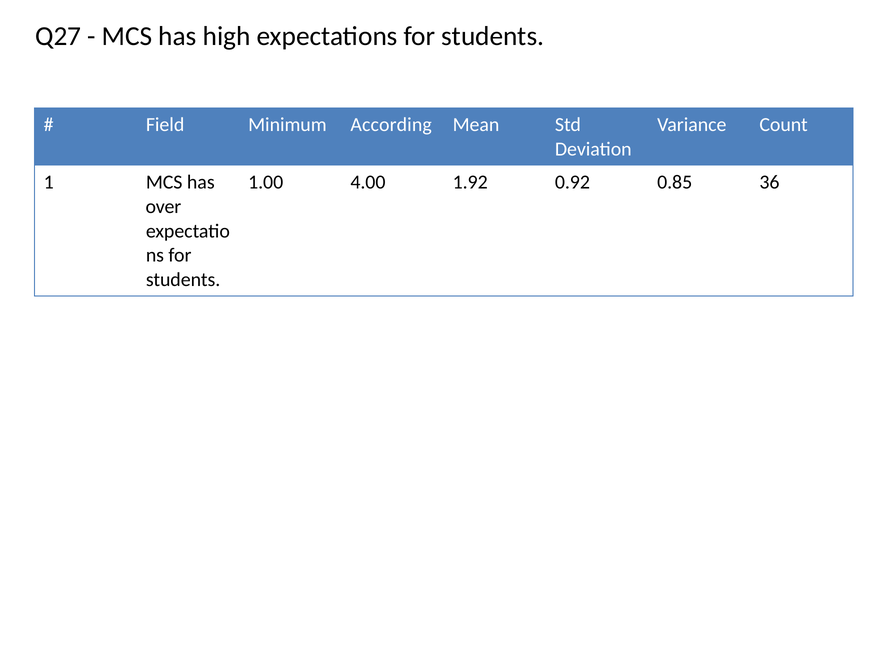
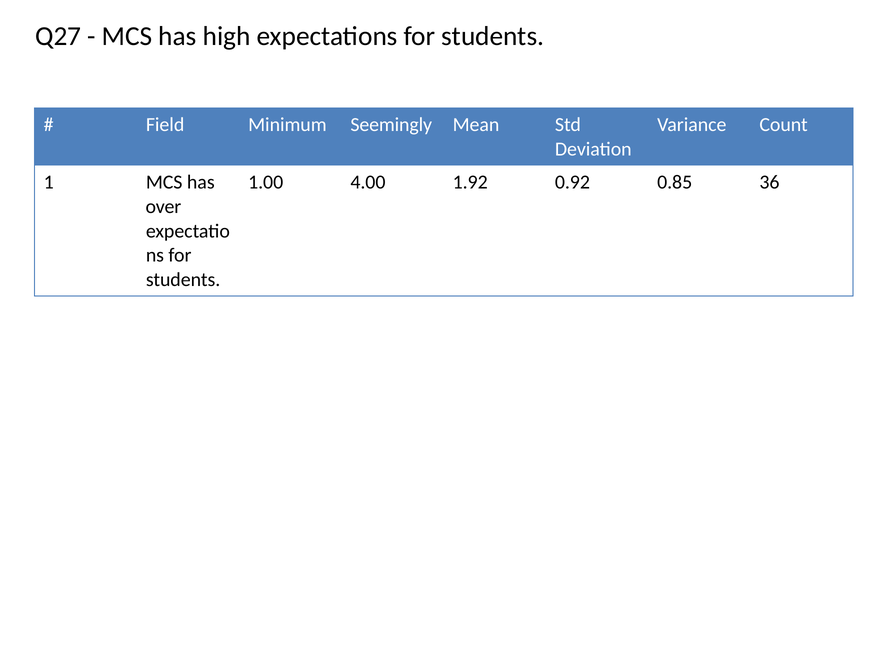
According: According -> Seemingly
